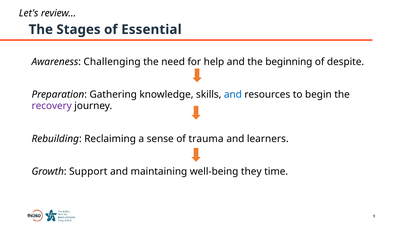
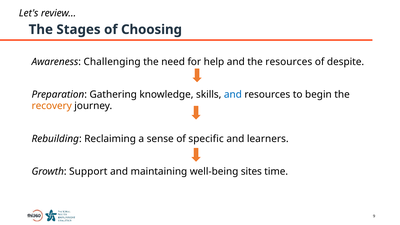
Essential: Essential -> Choosing
the beginning: beginning -> resources
recovery colour: purple -> orange
trauma: trauma -> specific
they: they -> sites
